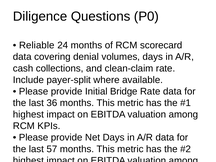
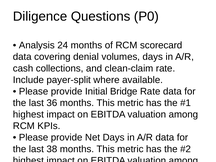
Reliable: Reliable -> Analysis
57: 57 -> 38
